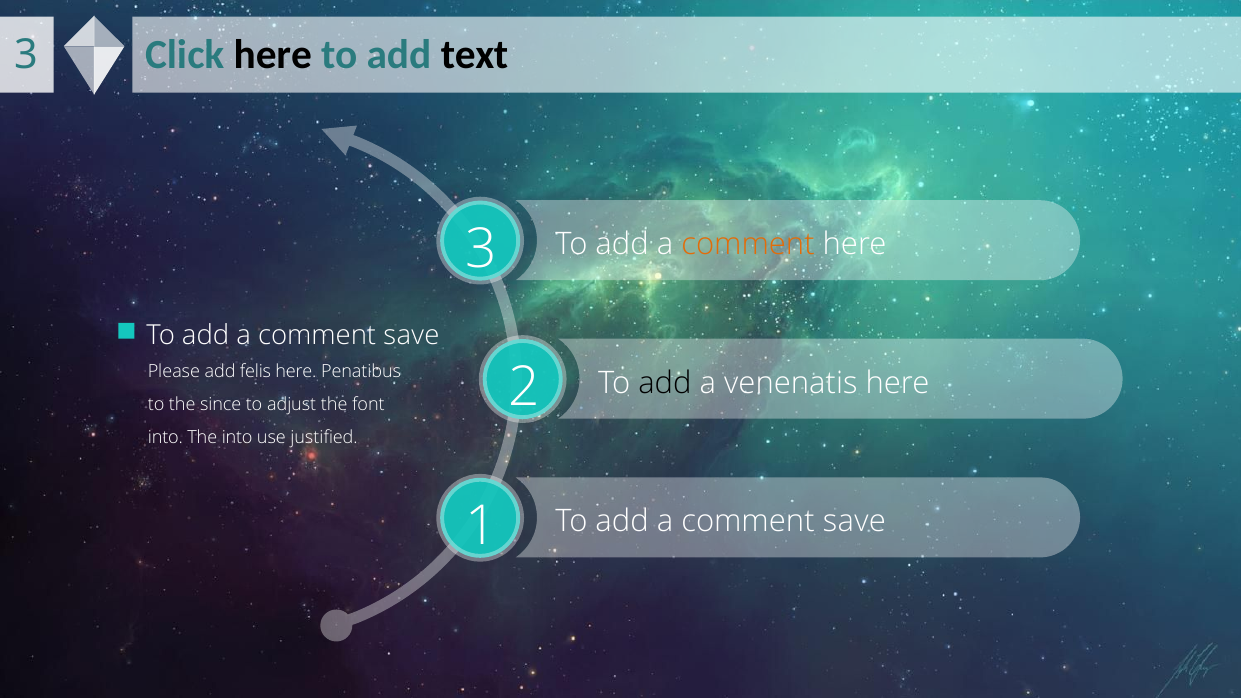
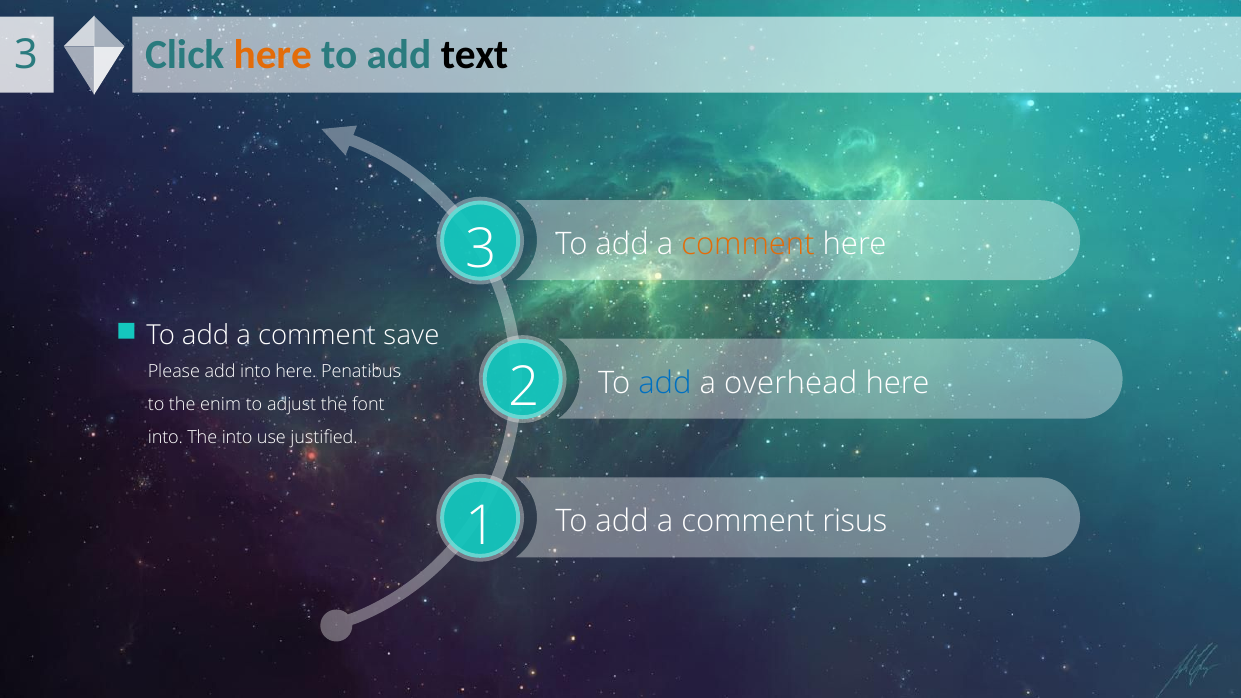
here at (273, 55) colour: black -> orange
add felis: felis -> into
add at (665, 383) colour: black -> blue
venenatis: venenatis -> overhead
since: since -> enim
save at (854, 522): save -> risus
